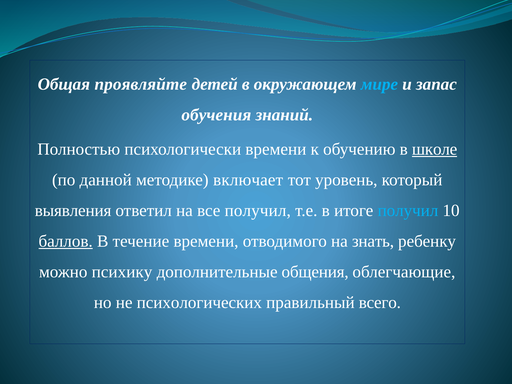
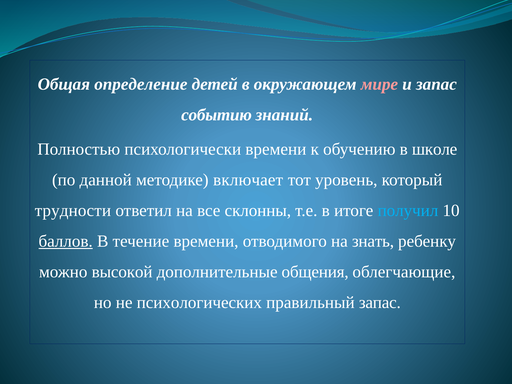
проявляйте: проявляйте -> определение
мире colour: light blue -> pink
обучения: обучения -> событию
школе underline: present -> none
выявления: выявления -> трудности
все получил: получил -> склонны
психику: психику -> высокой
правильный всего: всего -> запас
